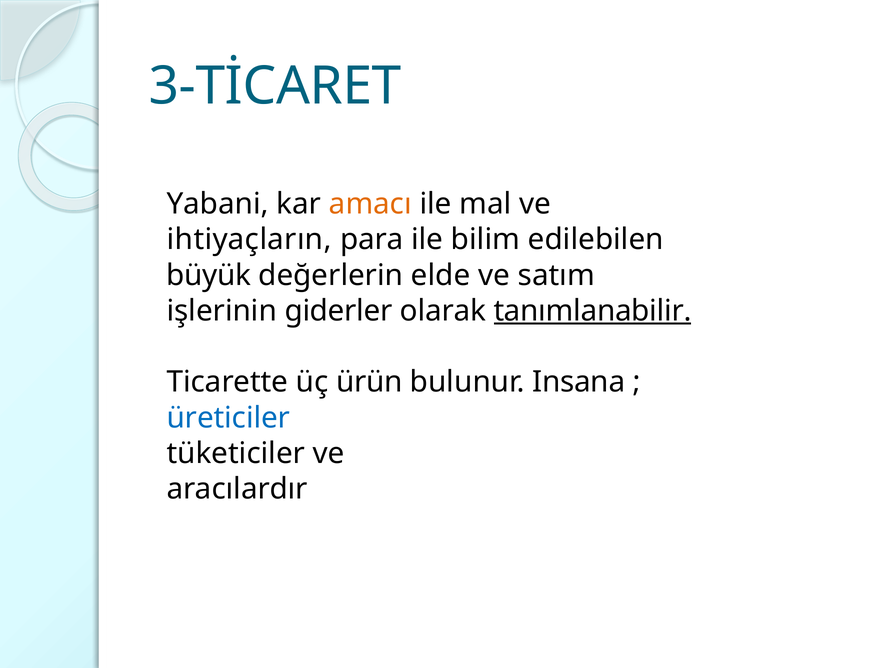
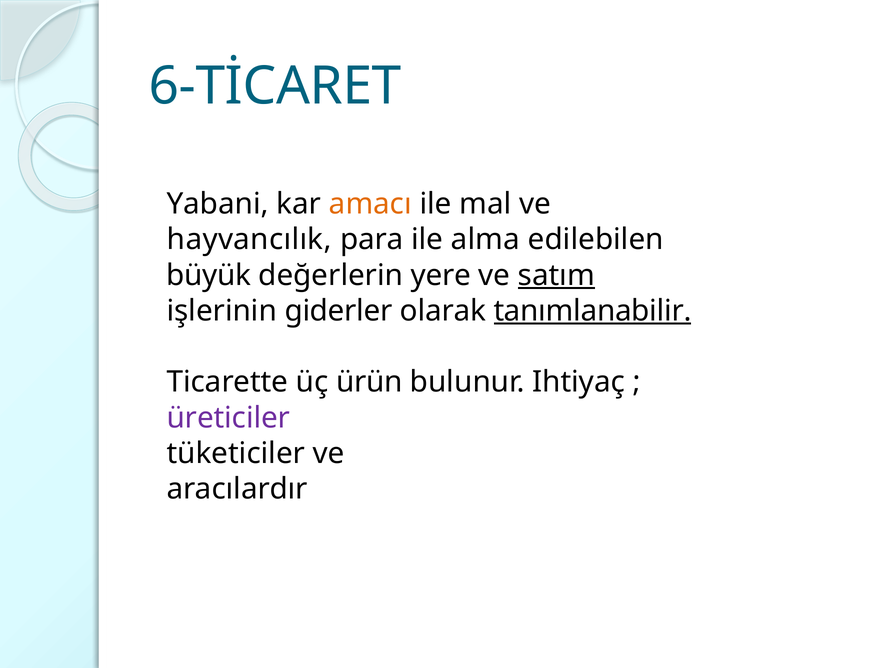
3-TİCARET: 3-TİCARET -> 6-TİCARET
ihtiyaçların: ihtiyaçların -> hayvancılık
bilim: bilim -> alma
elde: elde -> yere
satım underline: none -> present
Insana: Insana -> Ihtiyaç
üreticiler colour: blue -> purple
